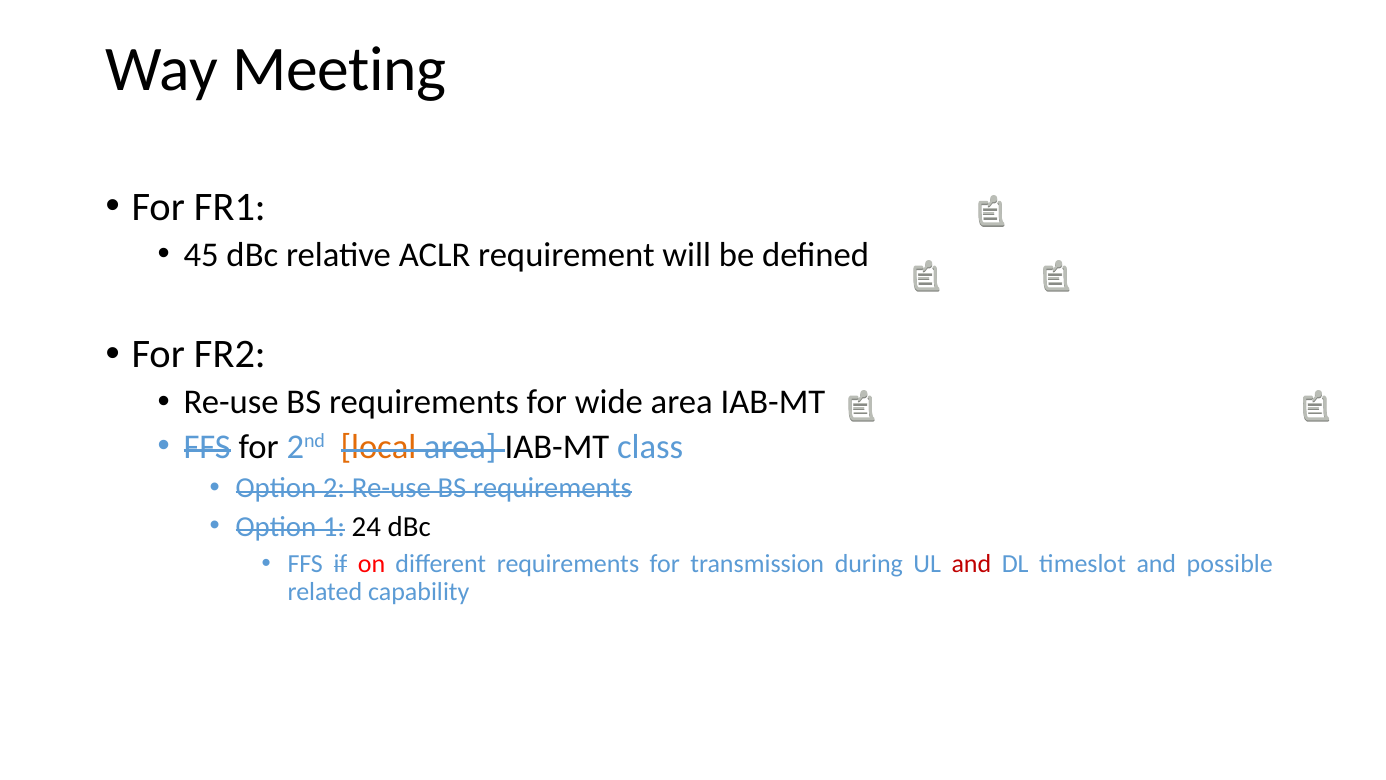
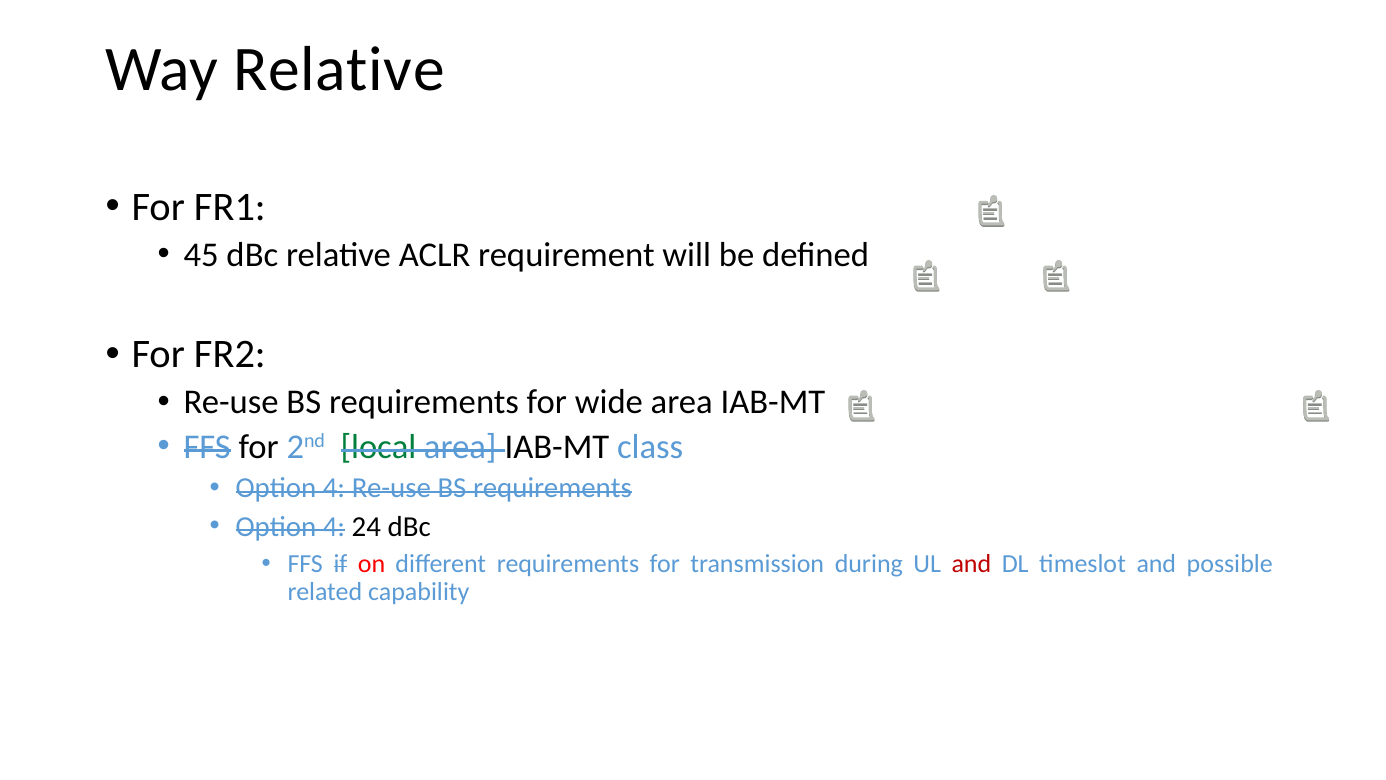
Way Meeting: Meeting -> Relative
local colour: orange -> green
2 at (334, 488): 2 -> 4
1 at (334, 526): 1 -> 4
